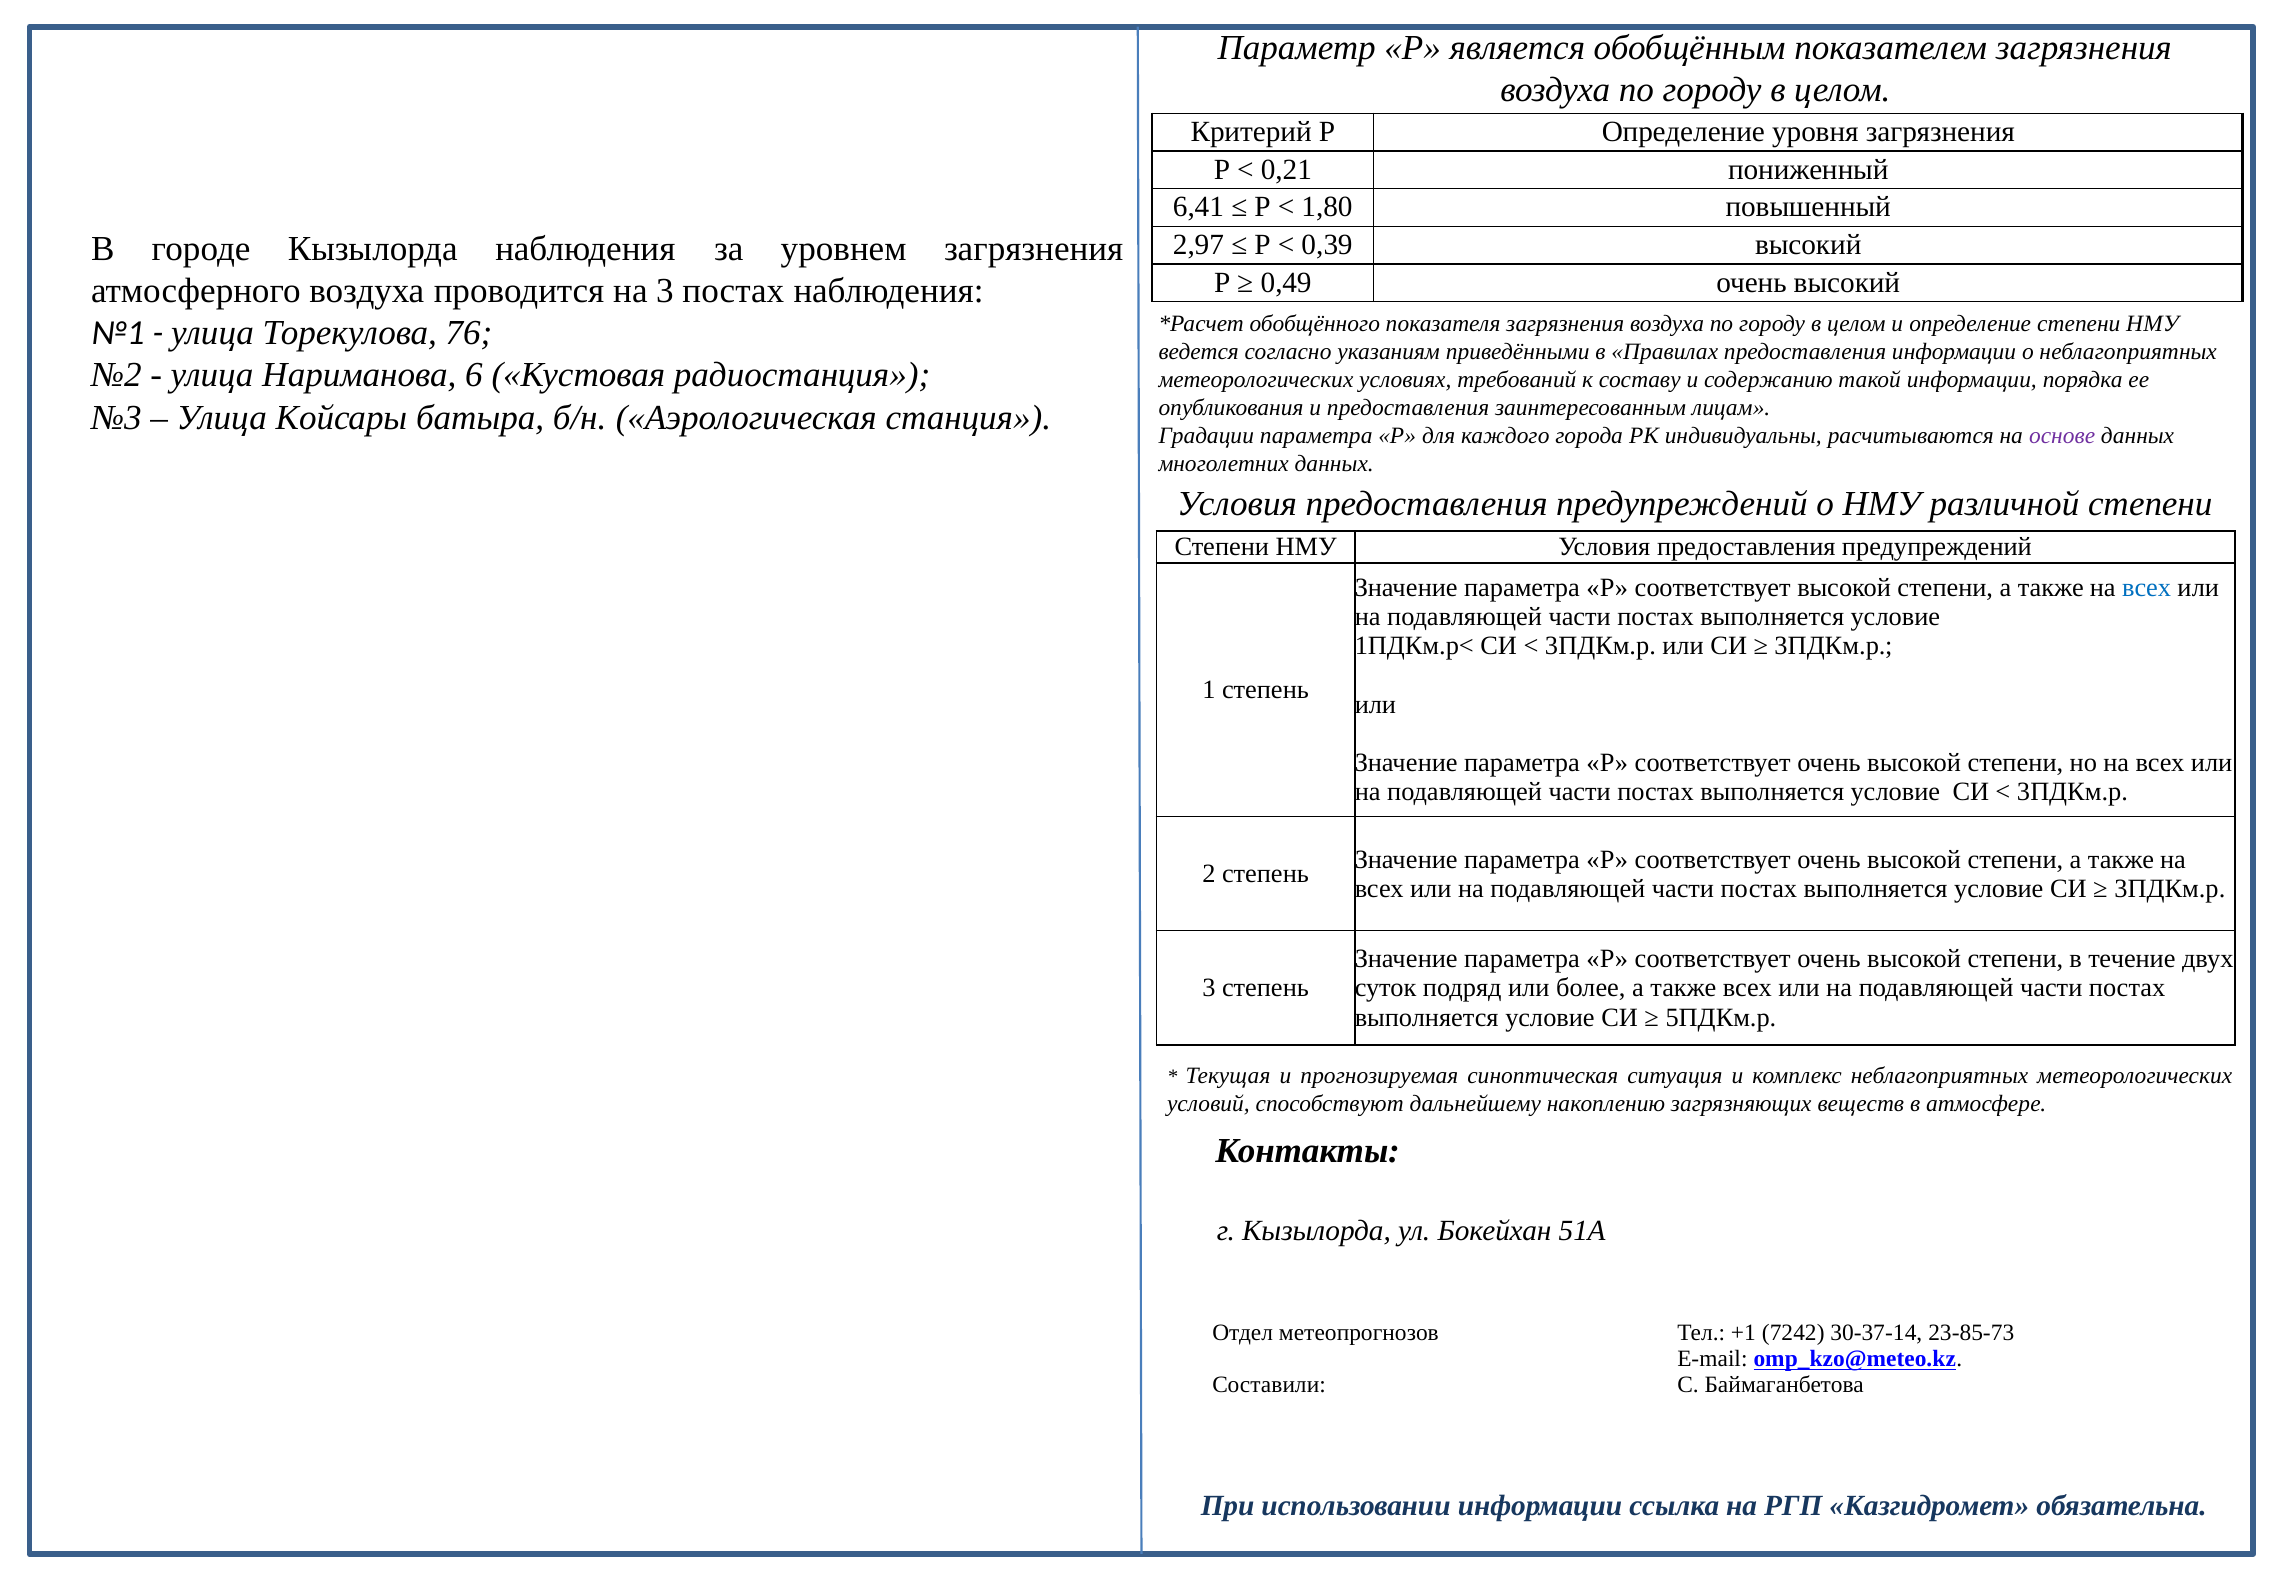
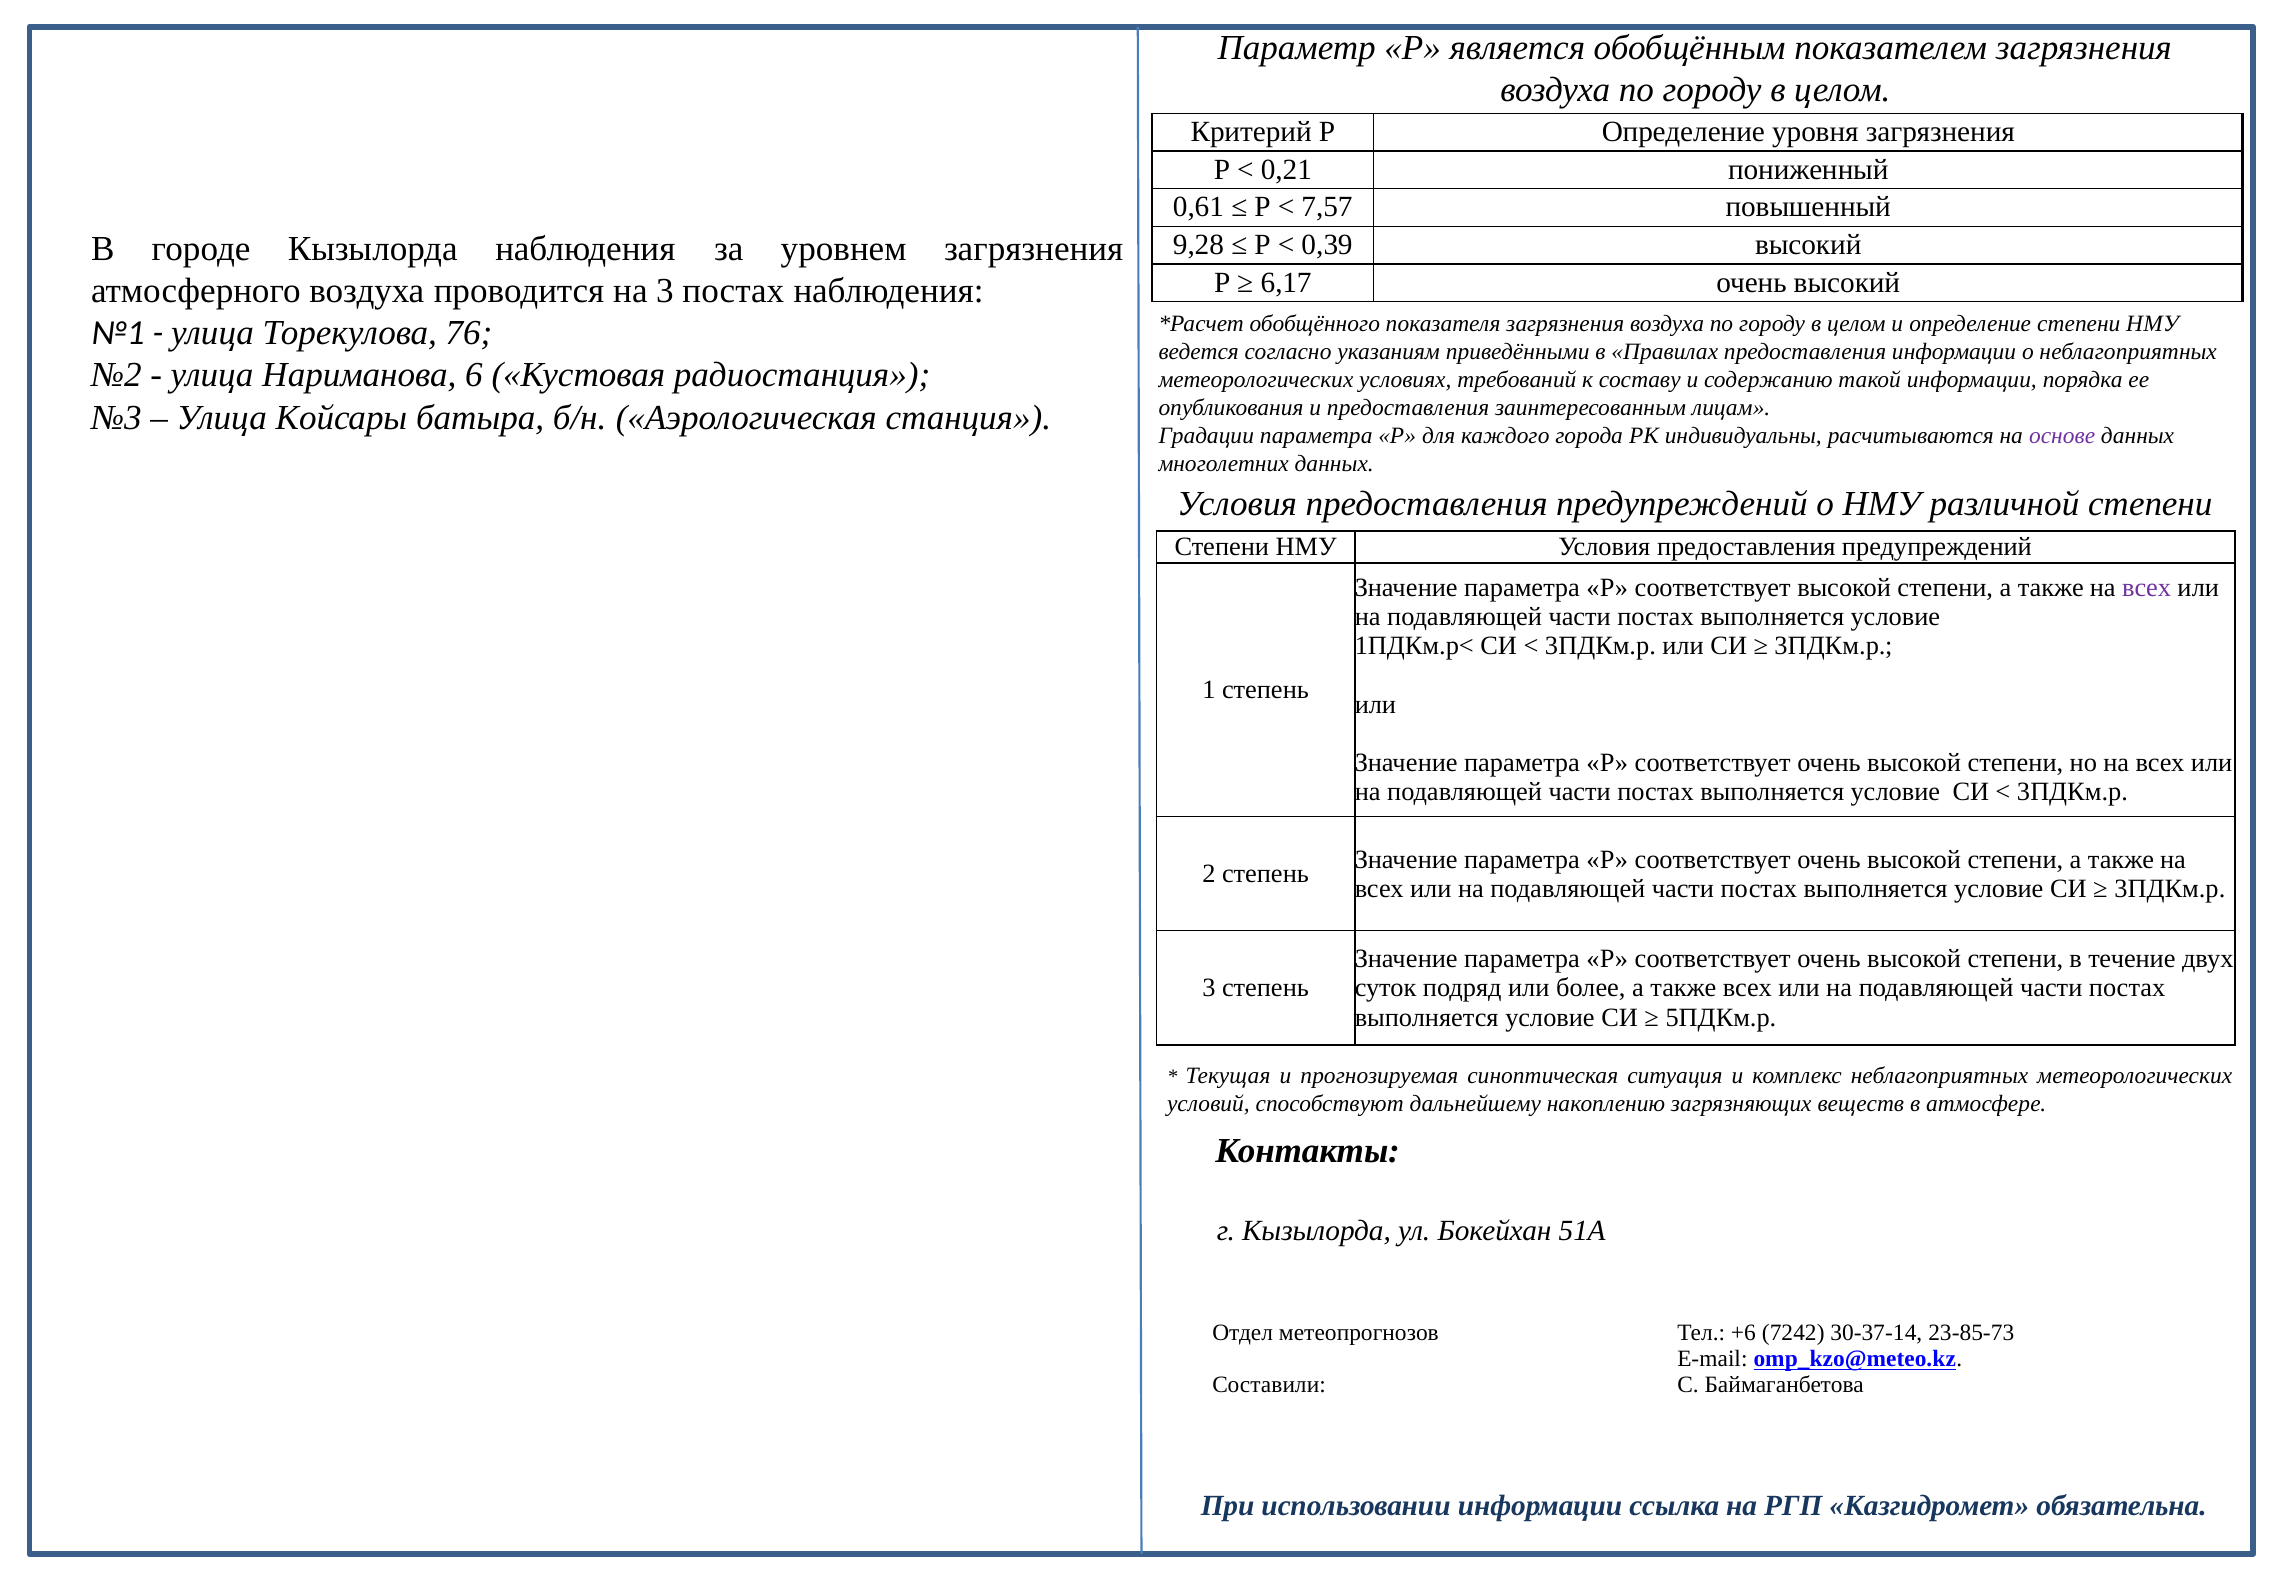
6,41: 6,41 -> 0,61
1,80: 1,80 -> 7,57
2,97: 2,97 -> 9,28
0,49: 0,49 -> 6,17
всех at (2147, 588) colour: blue -> purple
+1: +1 -> +6
